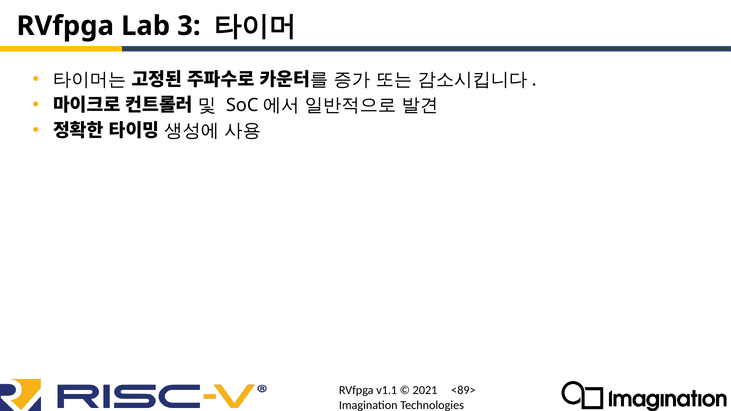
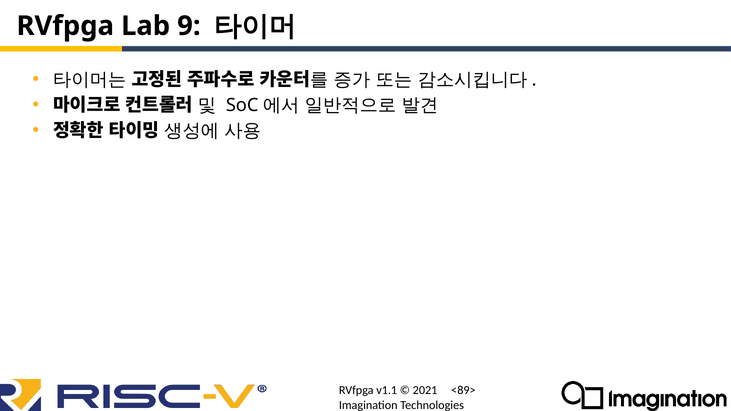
3: 3 -> 9
